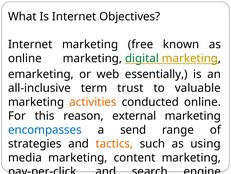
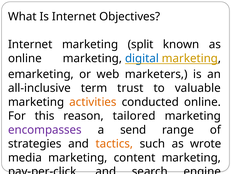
free: free -> split
digital colour: green -> blue
essentially: essentially -> marketers
external: external -> tailored
encompasses colour: blue -> purple
using: using -> wrote
